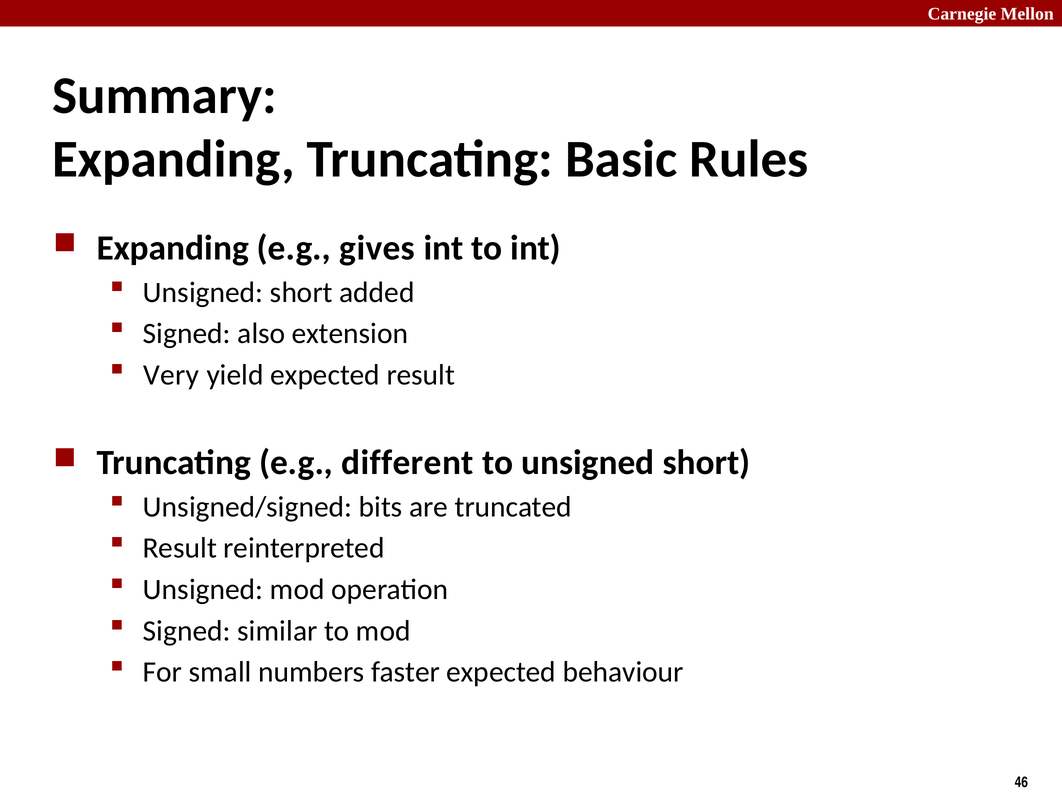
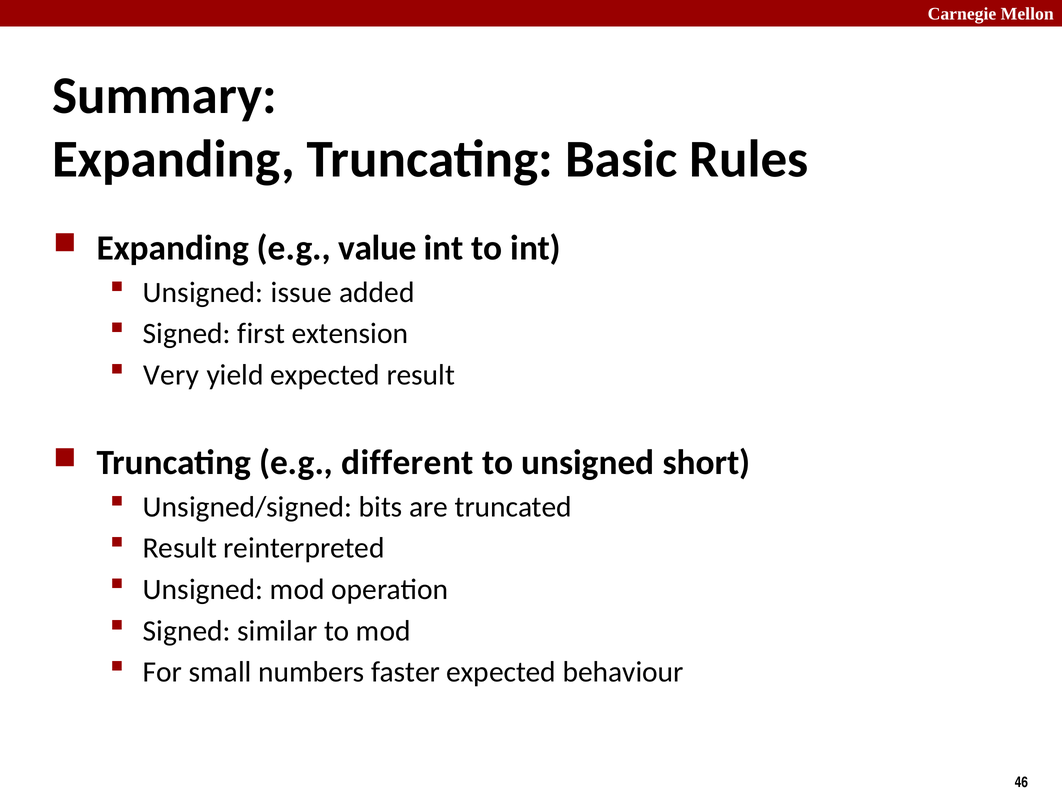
gives: gives -> value
short at (301, 293): short -> issue
also: also -> first
